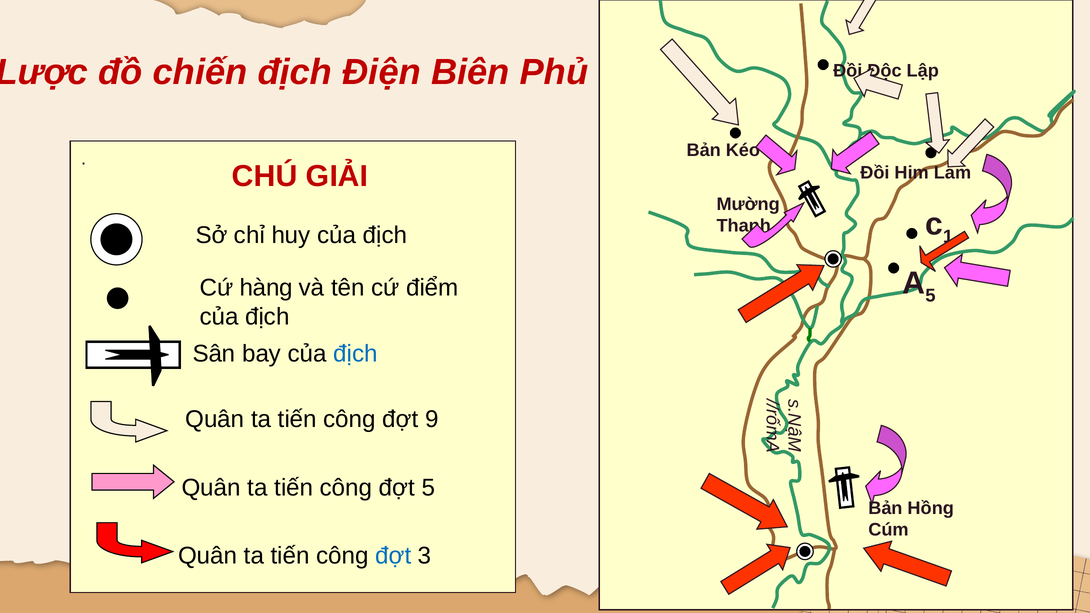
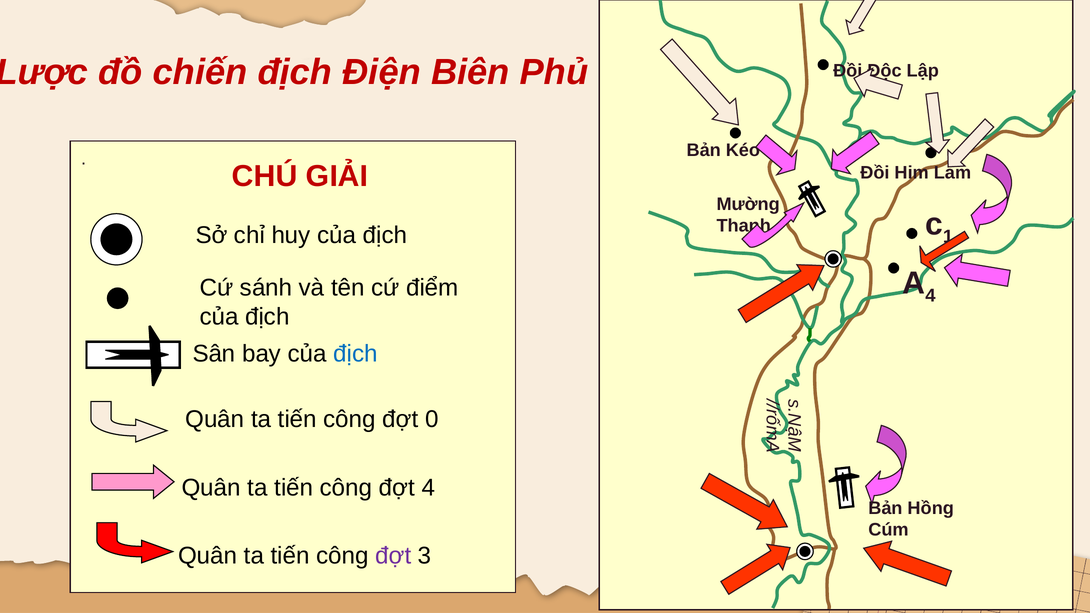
5 at (930, 296): 5 -> 4
hàng: hàng -> sánh
9: 9 -> 0
đợt 5: 5 -> 4
đợt at (393, 556) colour: blue -> purple
